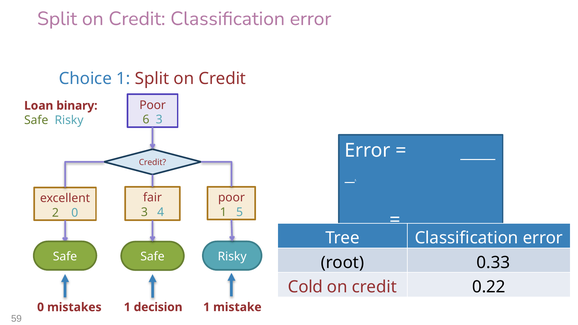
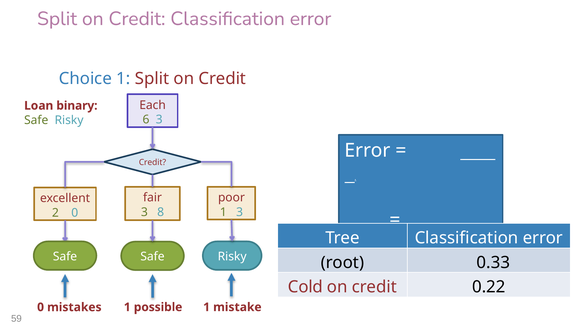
Poor at (153, 105): Poor -> Each
4: 4 -> 8
1 5: 5 -> 3
decision: decision -> possible
